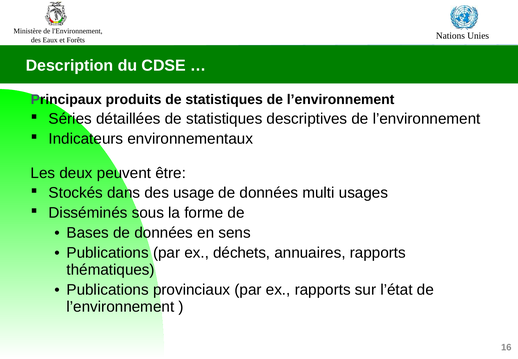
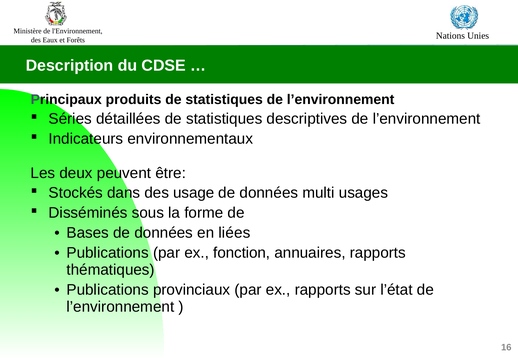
sens: sens -> liées
déchets: déchets -> fonction
